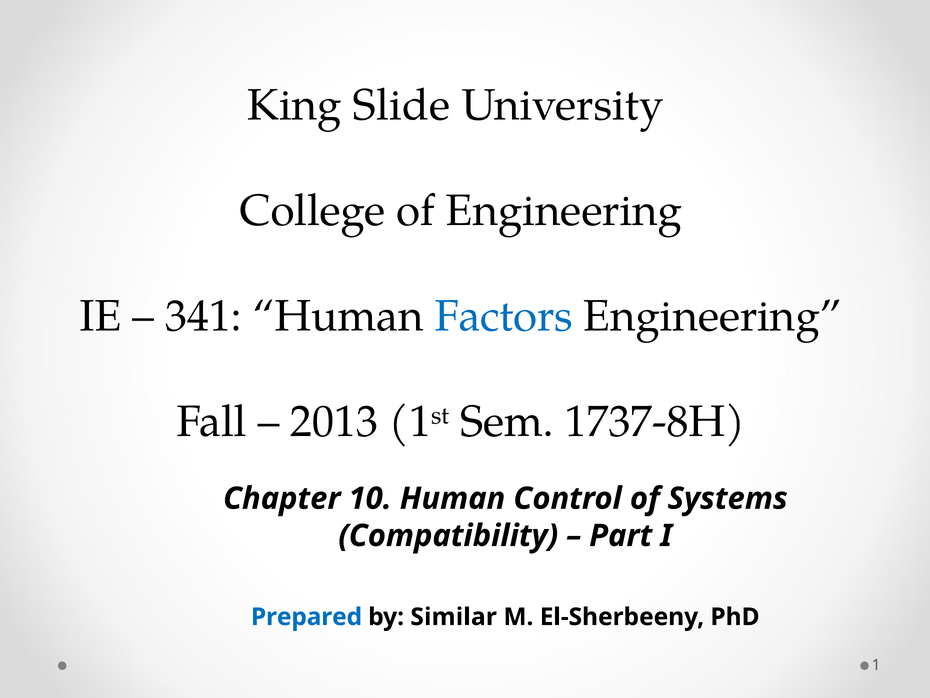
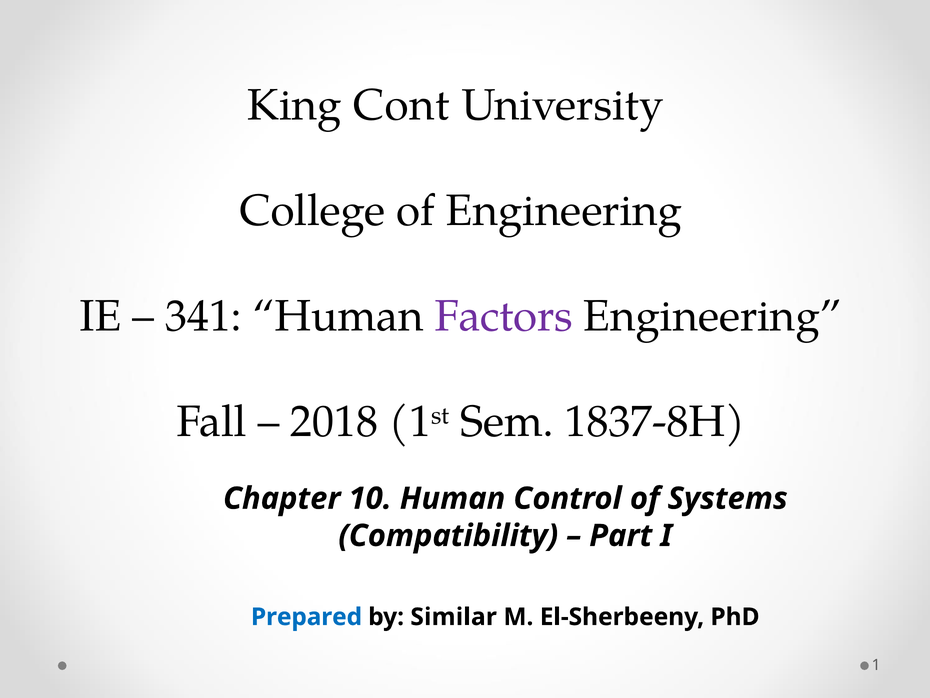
Slide: Slide -> Cont
Factors colour: blue -> purple
2013: 2013 -> 2018
1737-8H: 1737-8H -> 1837-8H
